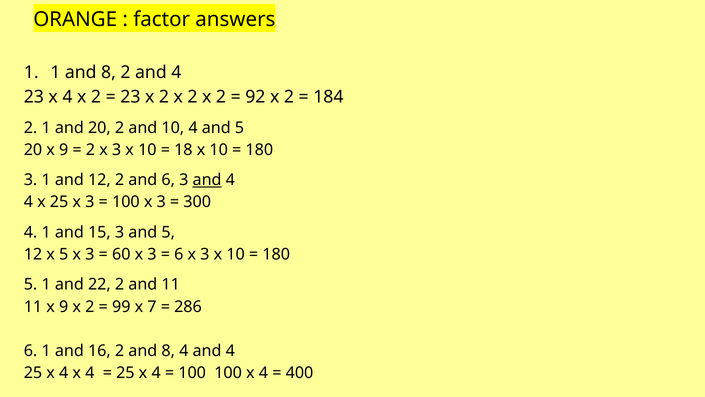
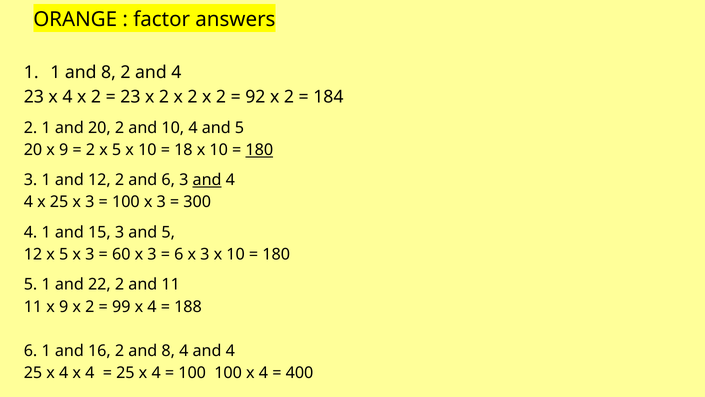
2 x 3: 3 -> 5
180 at (259, 150) underline: none -> present
99 x 7: 7 -> 4
286: 286 -> 188
